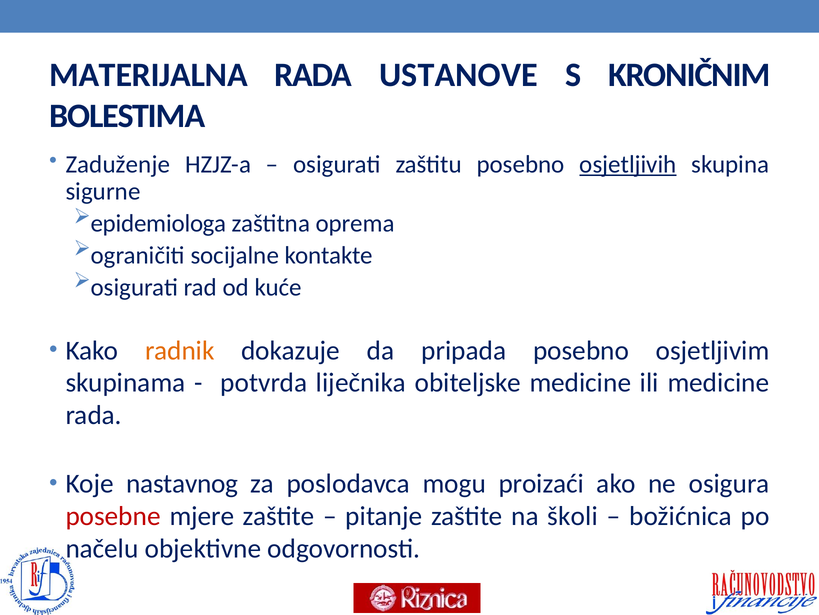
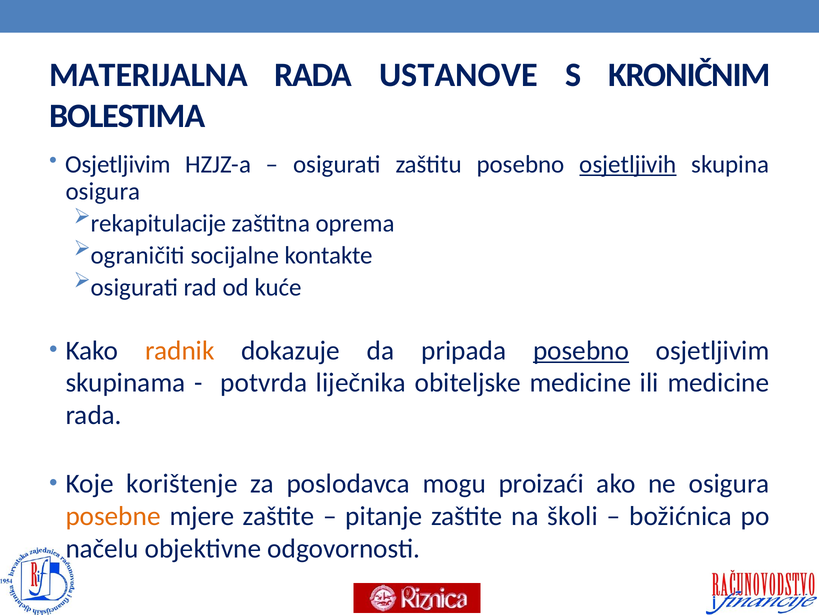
Zaduženje at (118, 164): Zaduženje -> Osjetljivim
sigurne at (103, 191): sigurne -> osigura
epidemiologa: epidemiologa -> rekapitulacije
posebno at (581, 350) underline: none -> present
nastavnog: nastavnog -> korištenje
posebne colour: red -> orange
